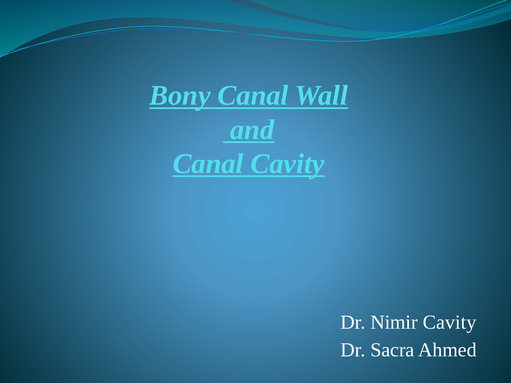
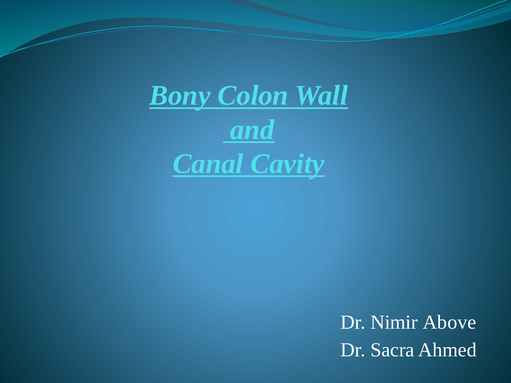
Bony Canal: Canal -> Colon
Nimir Cavity: Cavity -> Above
